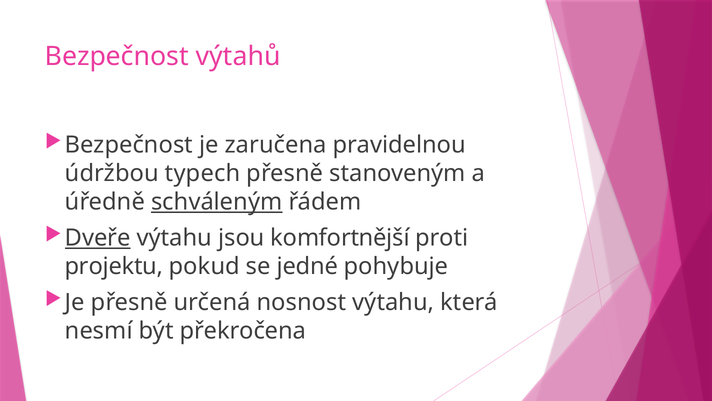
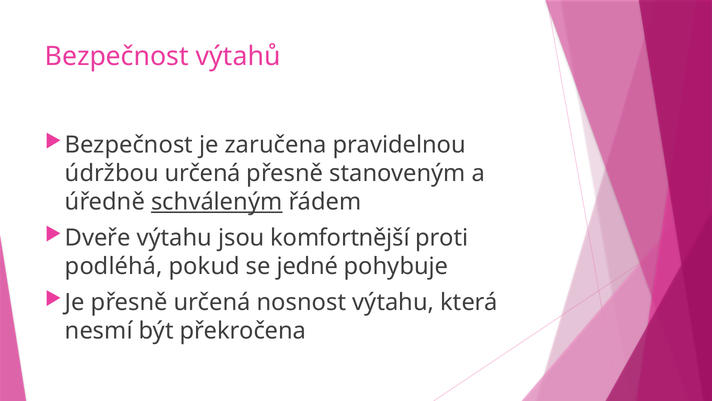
údržbou typech: typech -> určená
Dveře underline: present -> none
projektu: projektu -> podléhá
